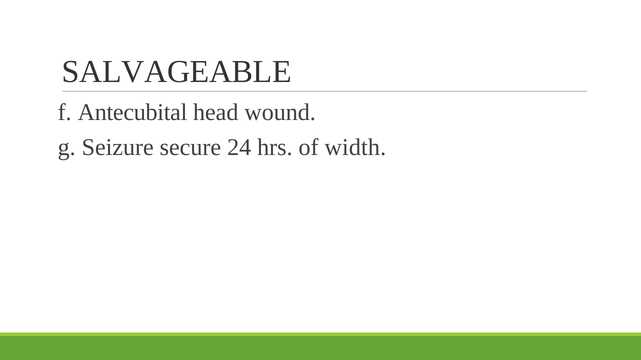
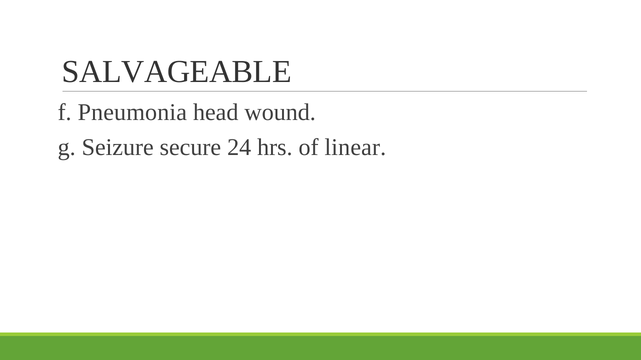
Antecubital: Antecubital -> Pneumonia
width: width -> linear
